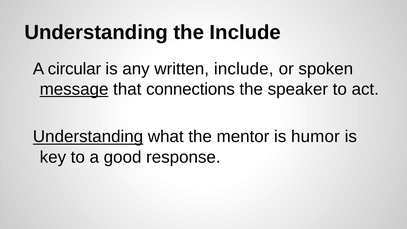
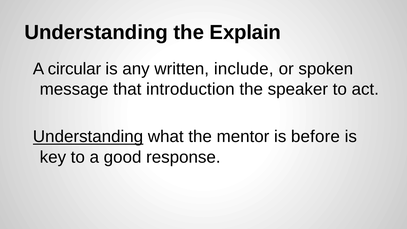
the Include: Include -> Explain
message underline: present -> none
connections: connections -> introduction
humor: humor -> before
